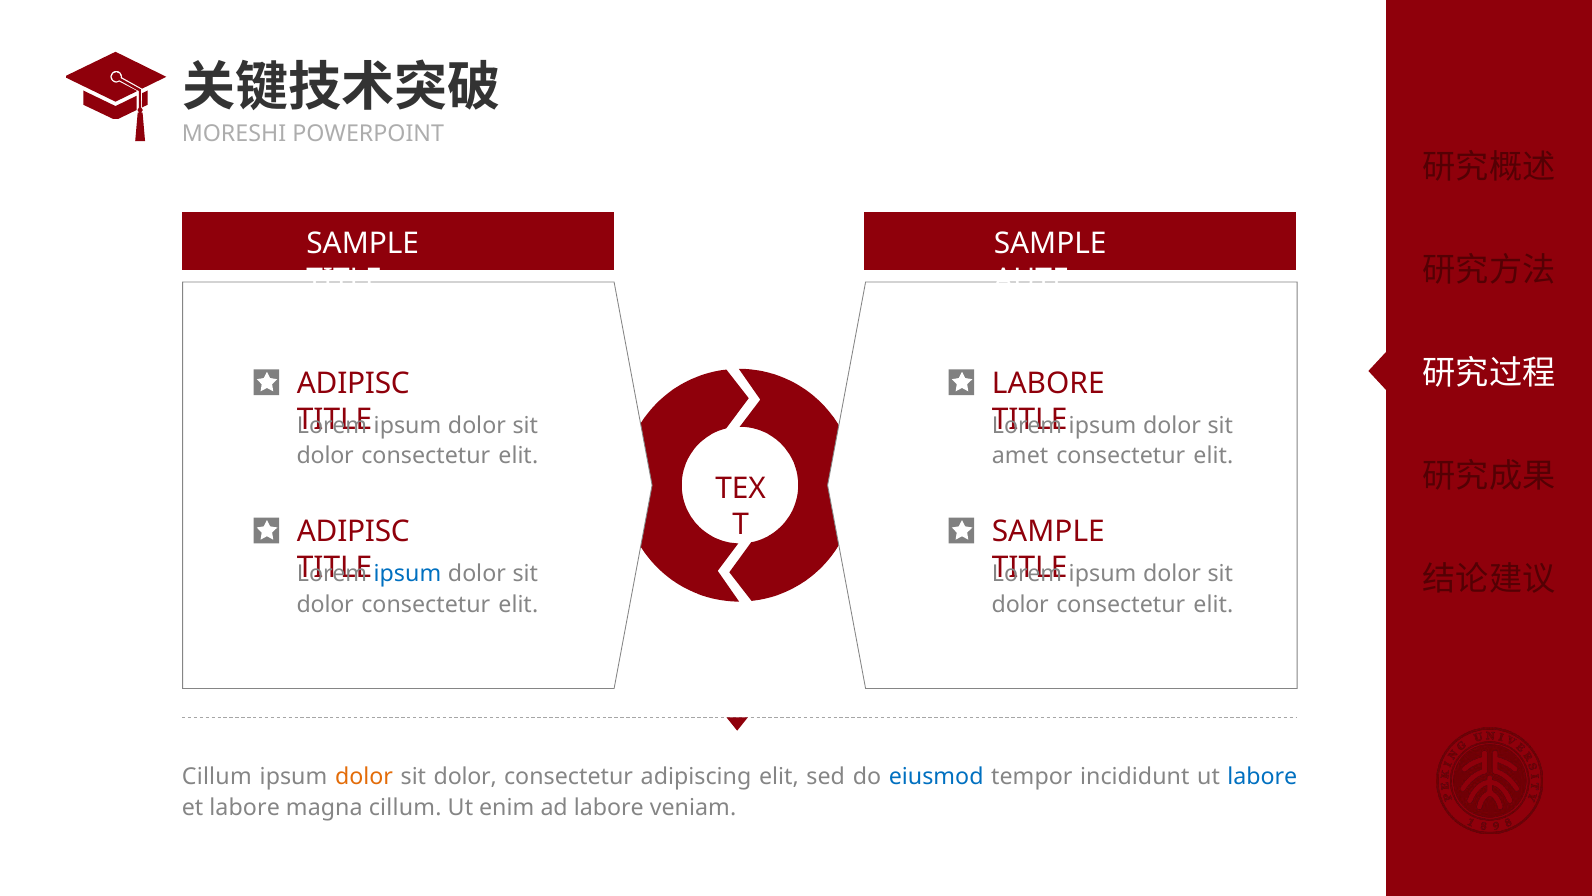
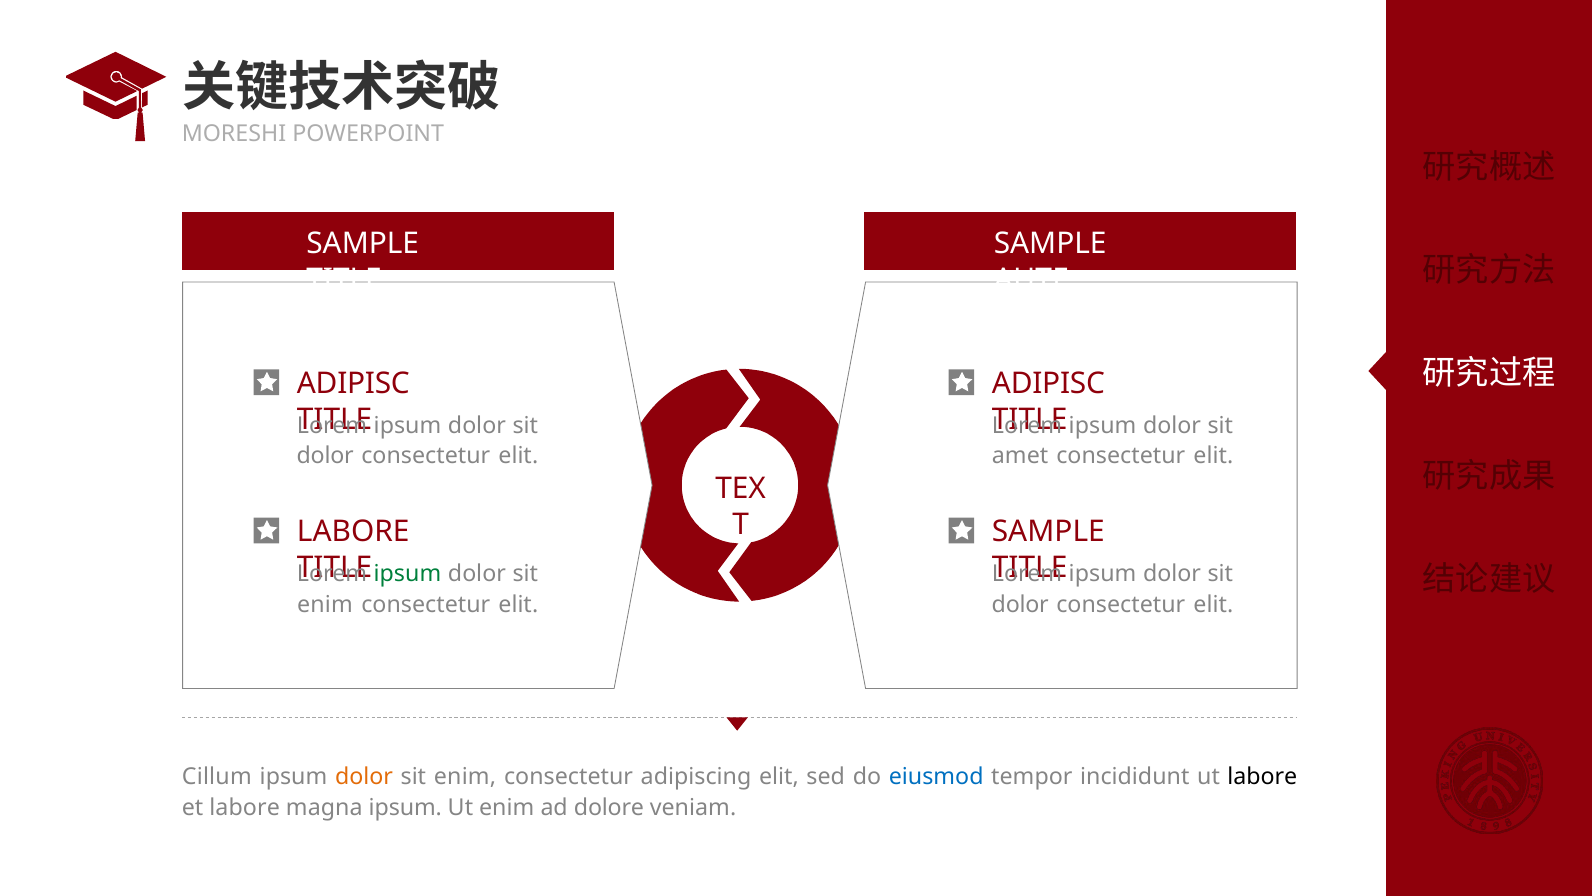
LABORE at (1048, 383): LABORE -> ADIPISC
ADIPISC at (353, 531): ADIPISC -> LABORE
ipsum at (407, 574) colour: blue -> green
dolor at (325, 604): dolor -> enim
dolor at (465, 777): dolor -> enim
labore at (1262, 777) colour: blue -> black
magna cillum: cillum -> ipsum
ad labore: labore -> dolore
